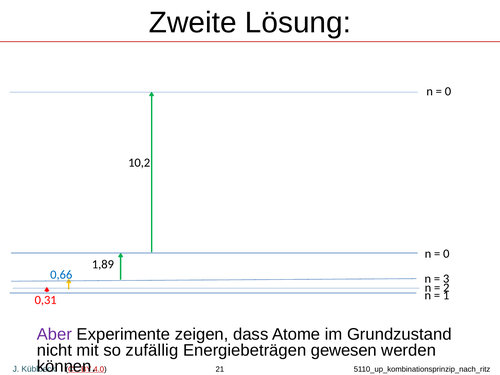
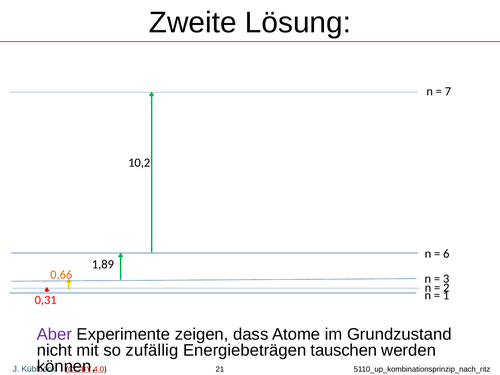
0 at (448, 91): 0 -> 7
0 at (446, 254): 0 -> 6
0,66 colour: blue -> orange
gewesen: gewesen -> tauschen
